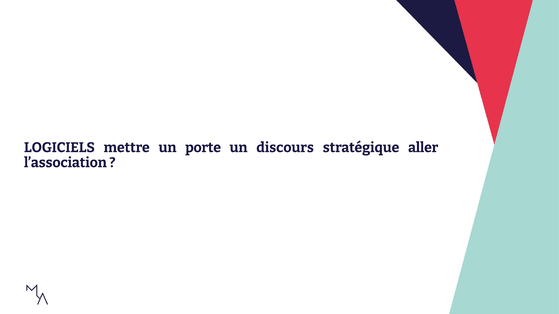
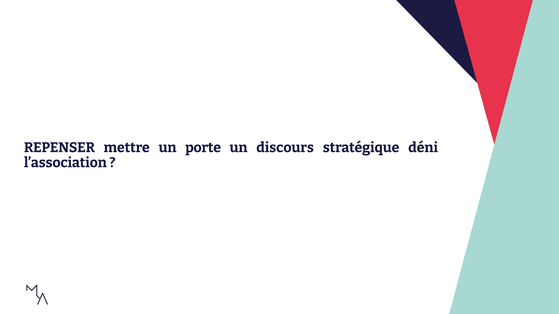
LOGICIELS: LOGICIELS -> REPENSER
aller: aller -> déni
